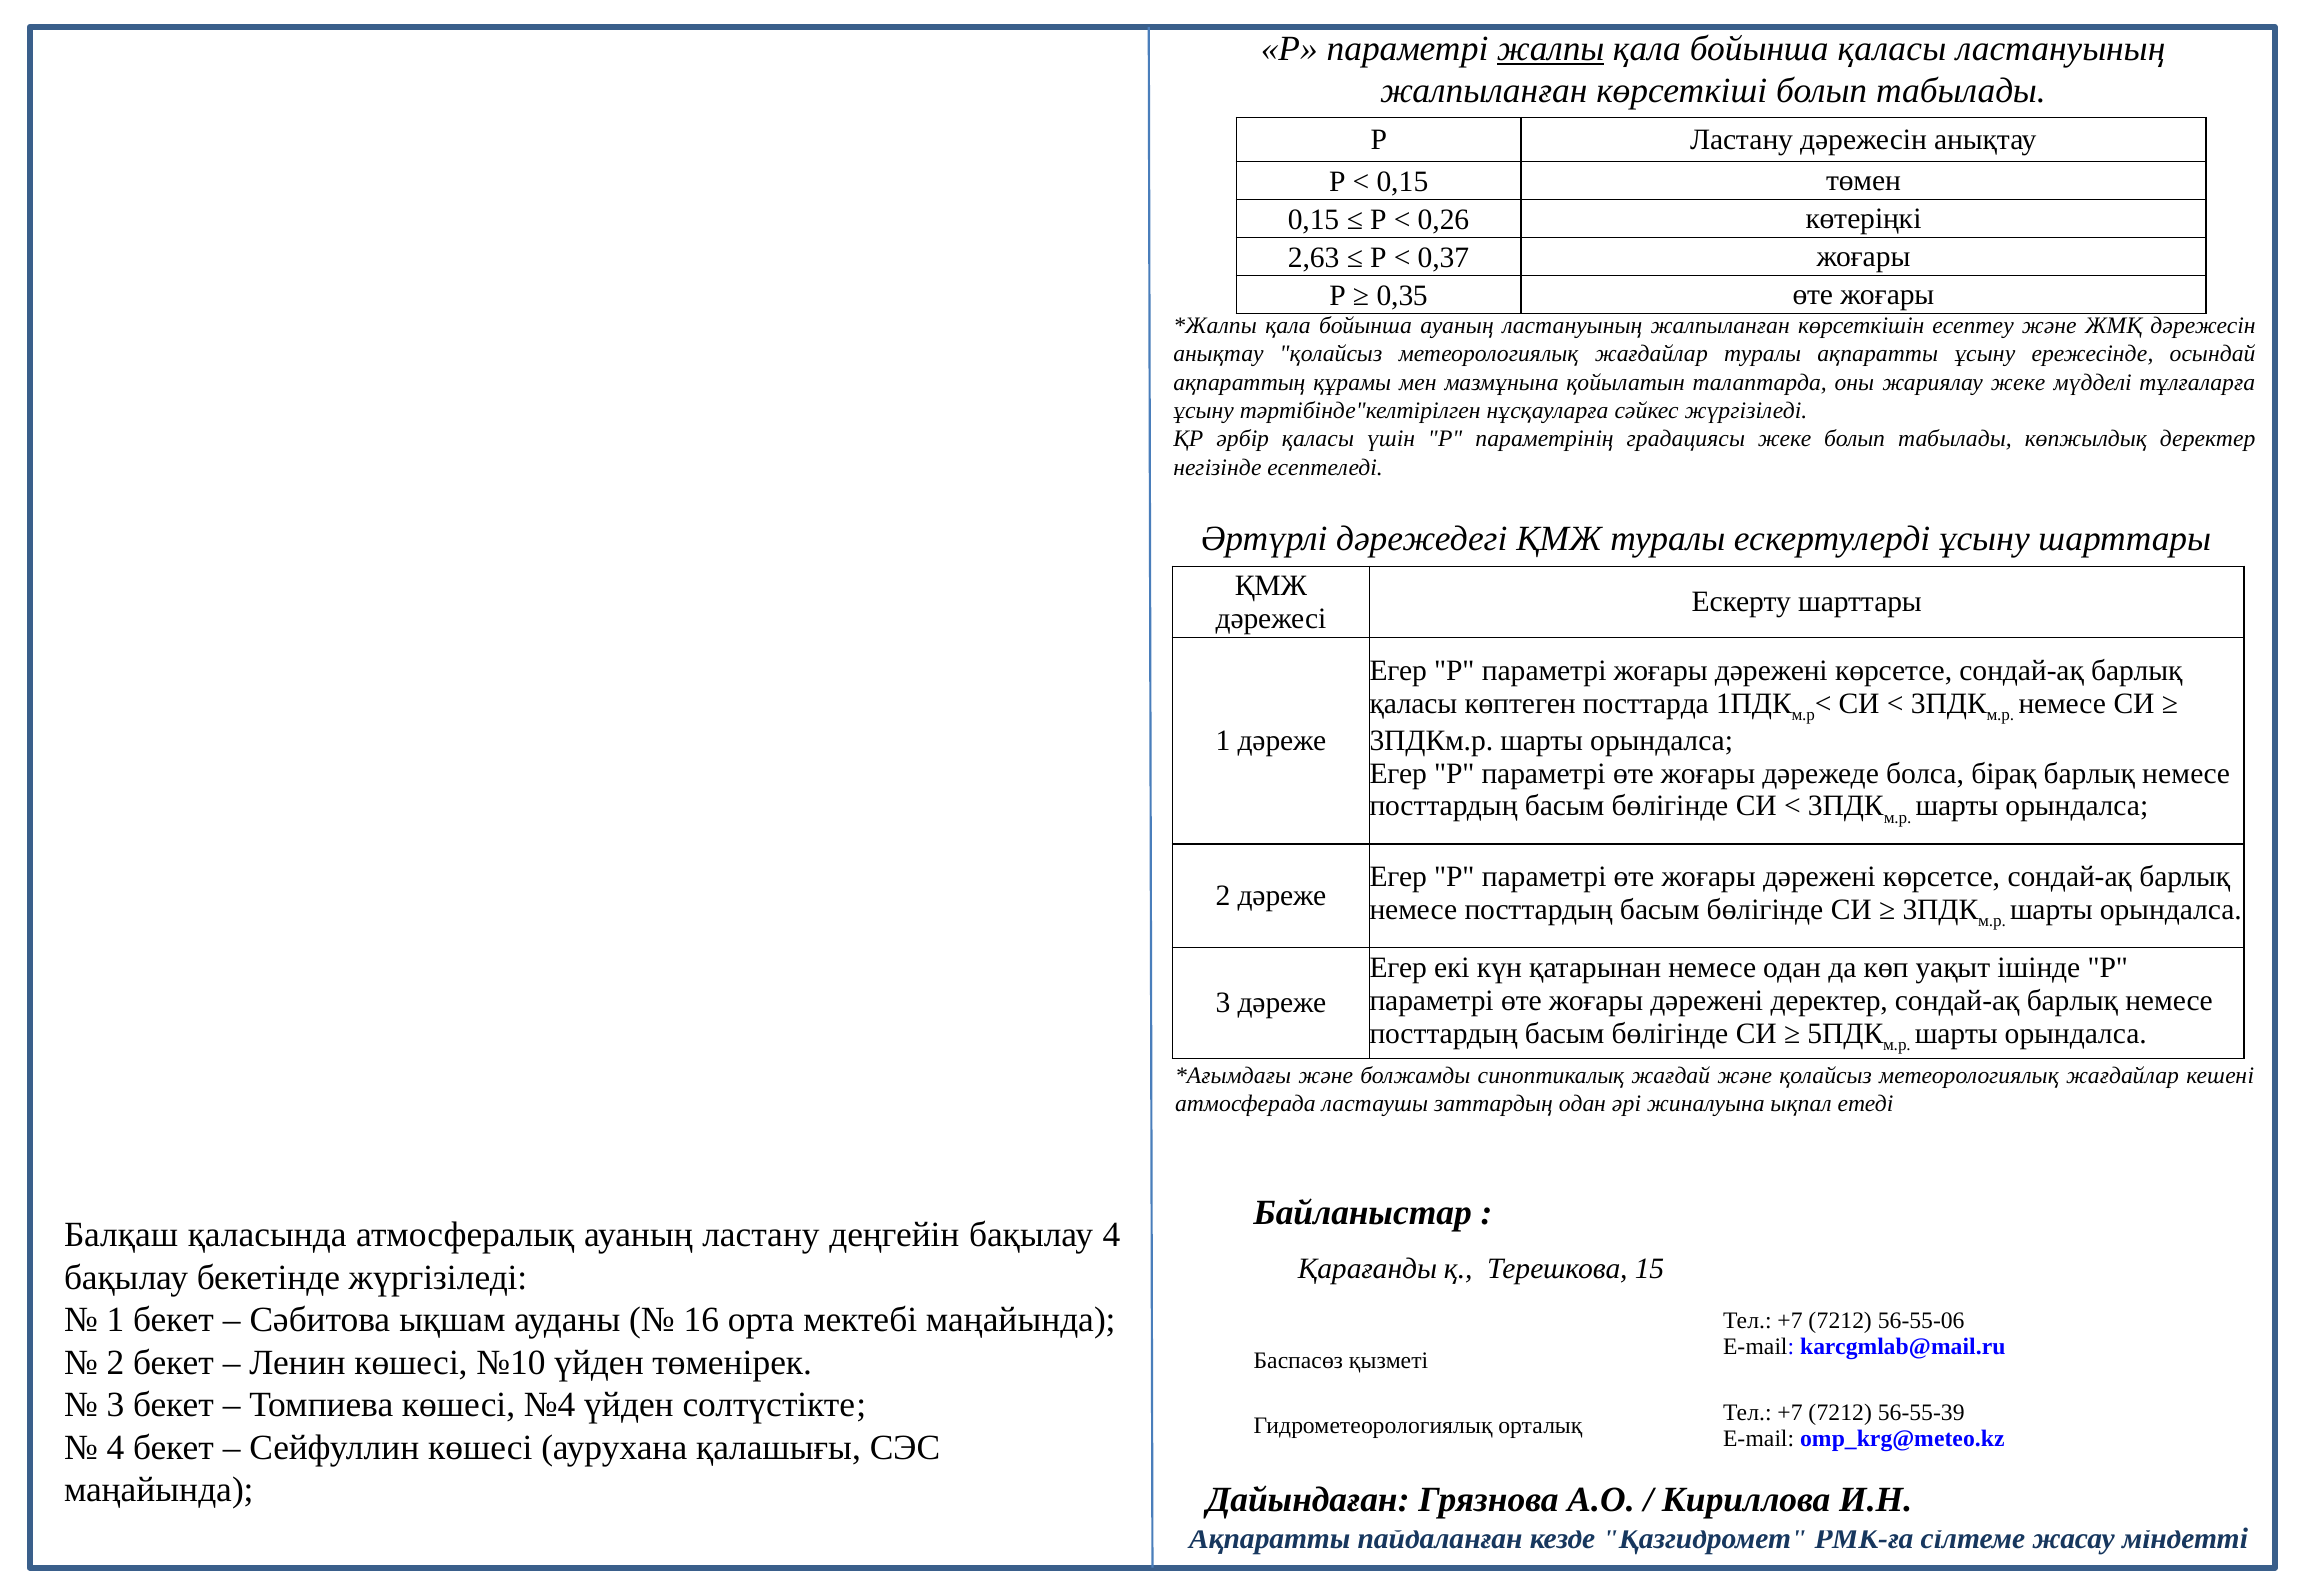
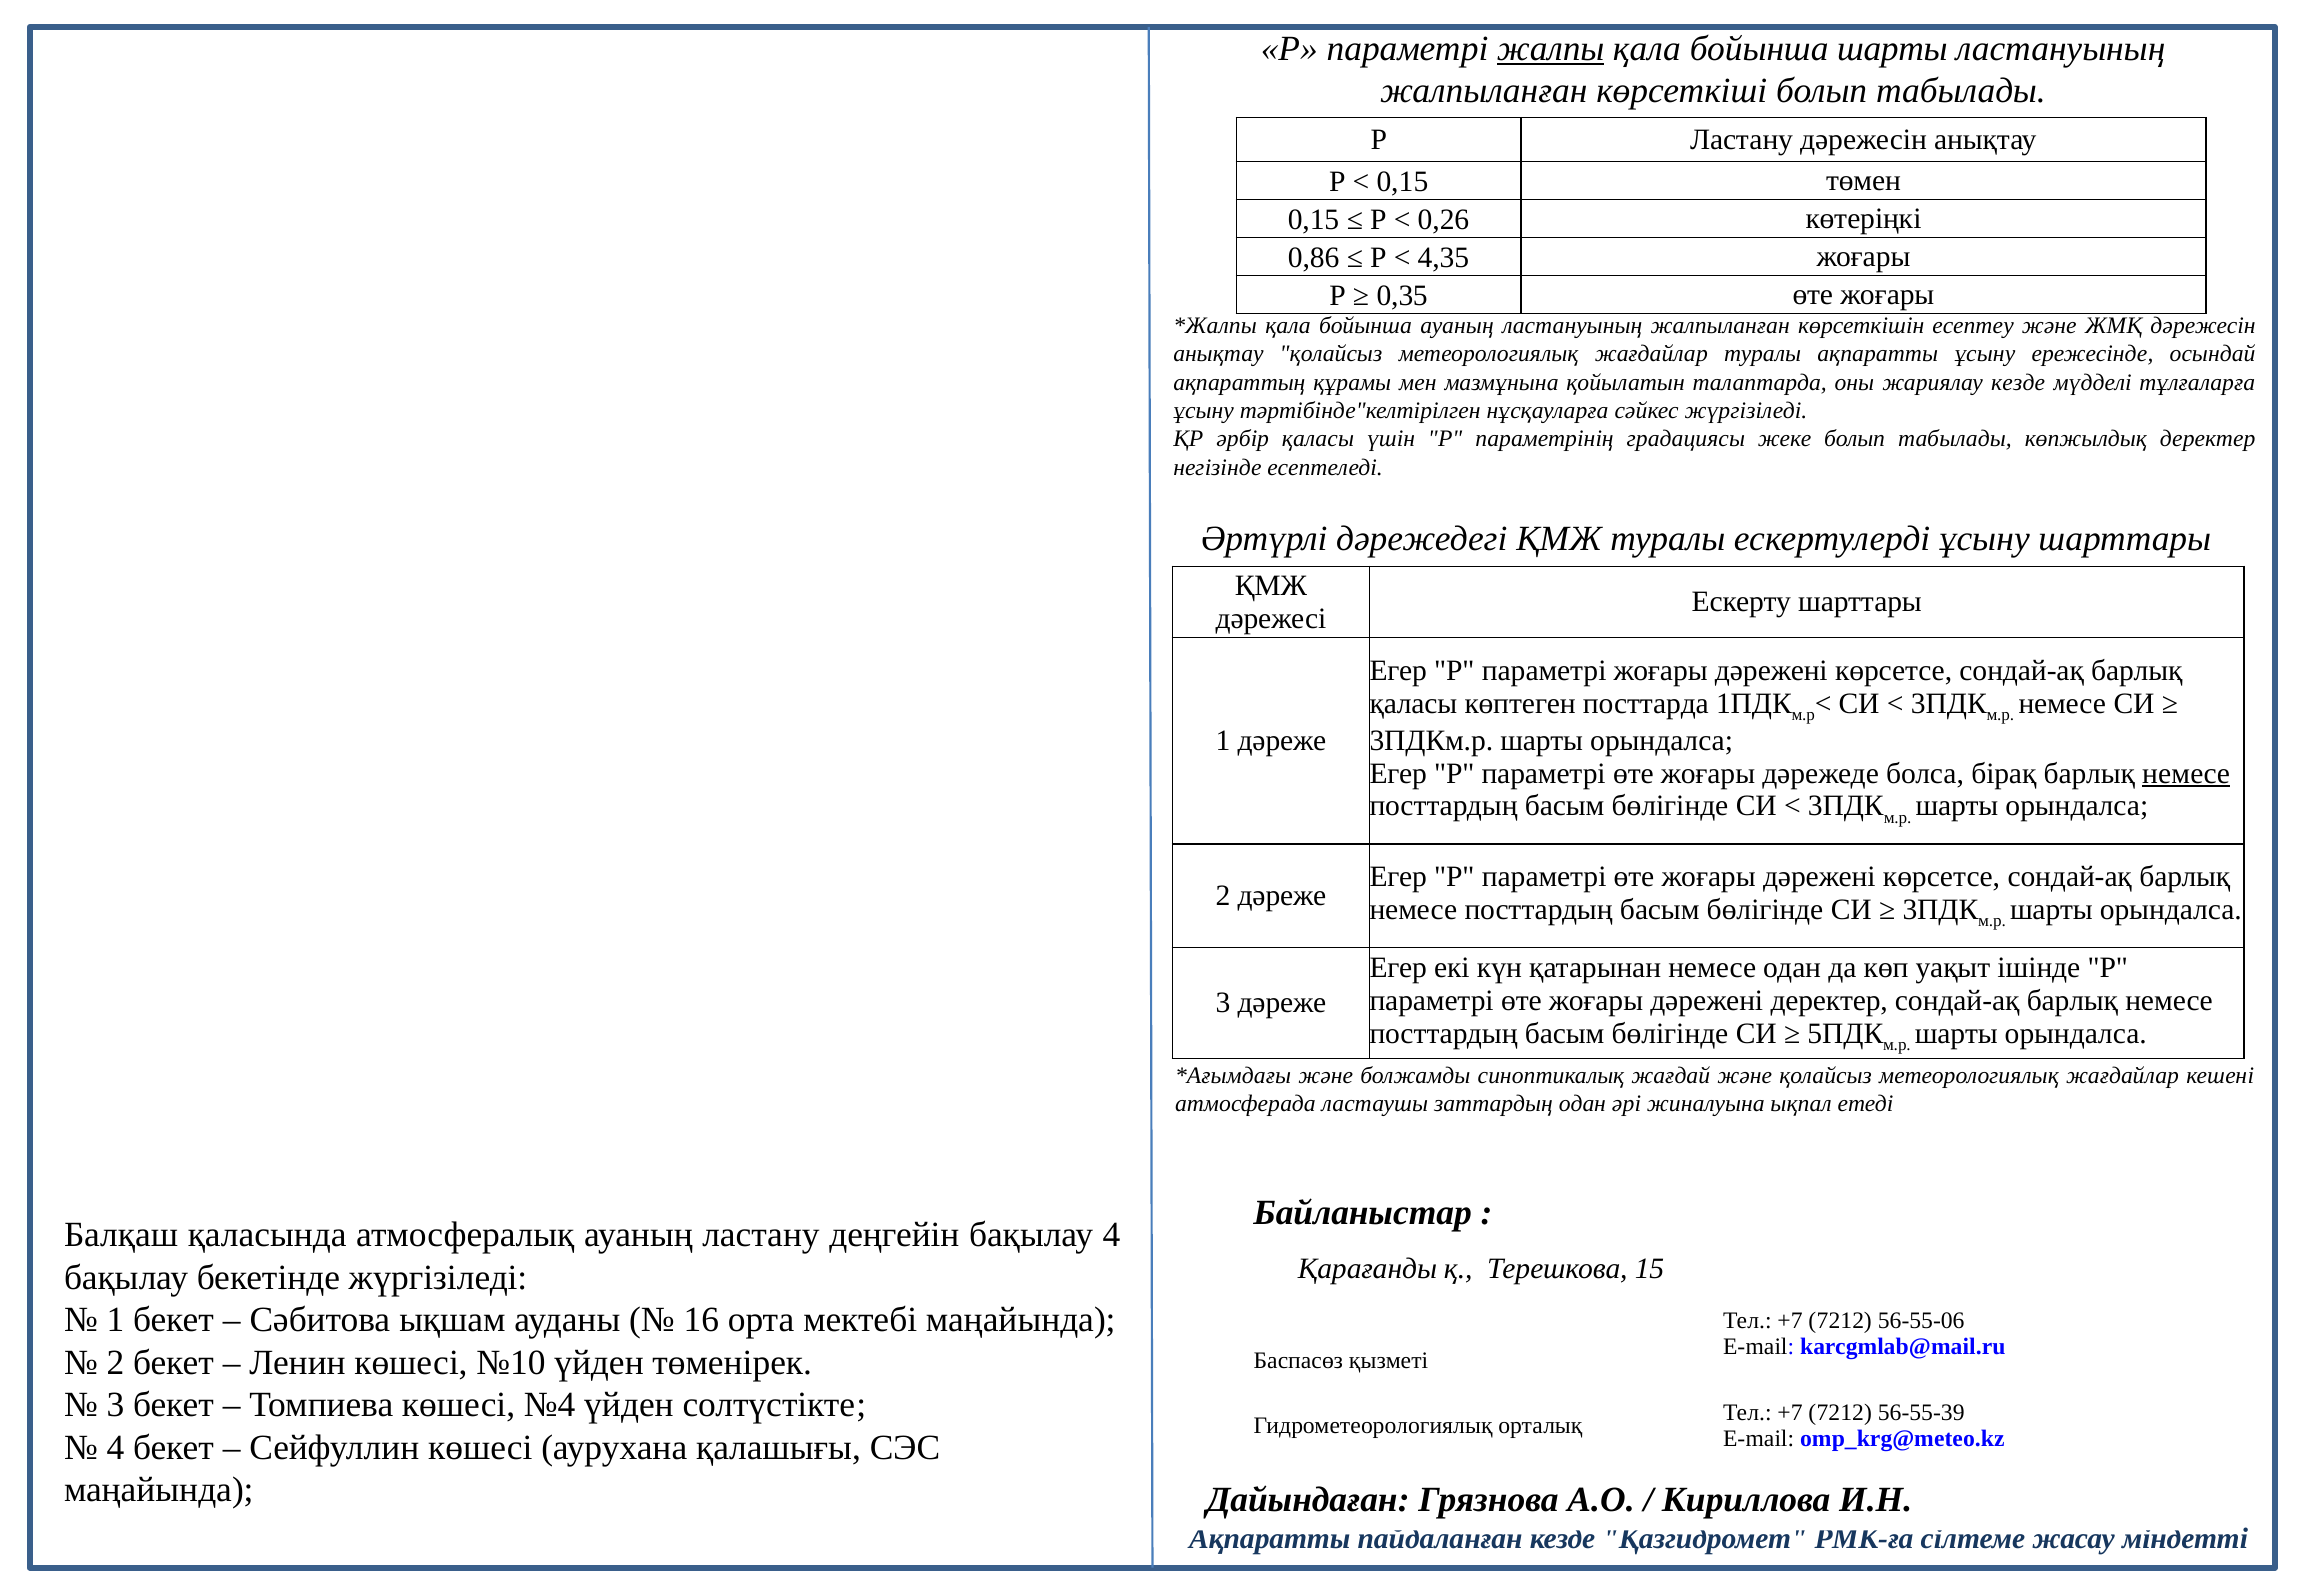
бойынша қаласы: қаласы -> шарты
2,63: 2,63 -> 0,86
0,37: 0,37 -> 4,35
жариялау жеке: жеке -> кезде
немесе at (2186, 774) underline: none -> present
